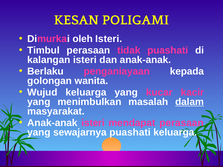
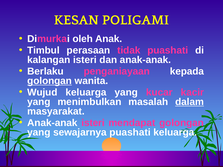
oleh Isteri: Isteri -> Anak
golongan at (50, 81) underline: none -> present
mendapat perasaan: perasaan -> golongan
